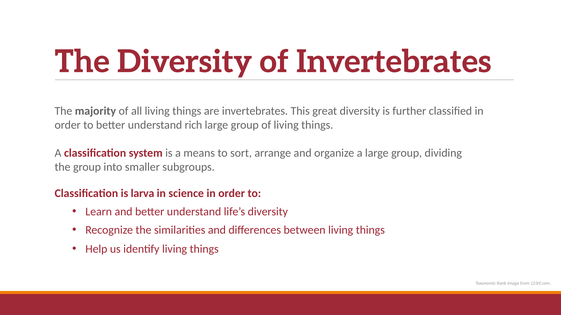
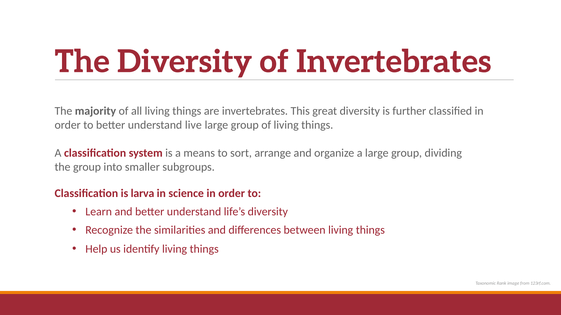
rich: rich -> live
